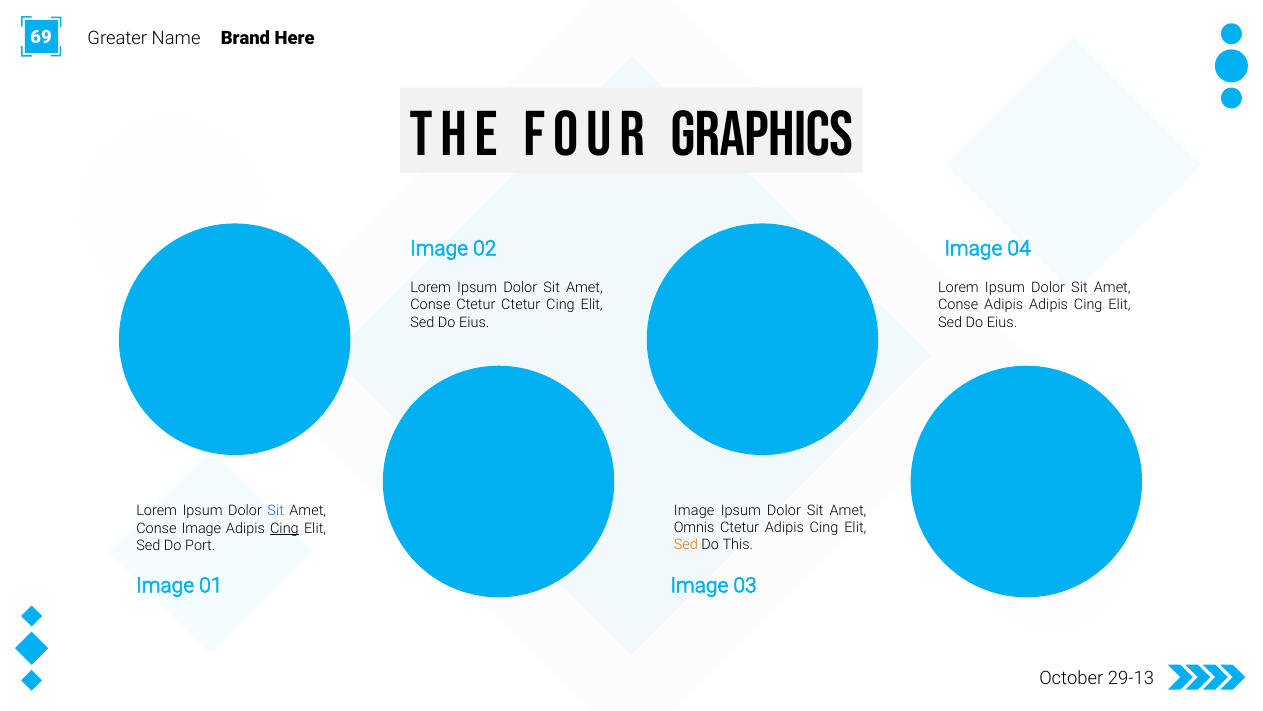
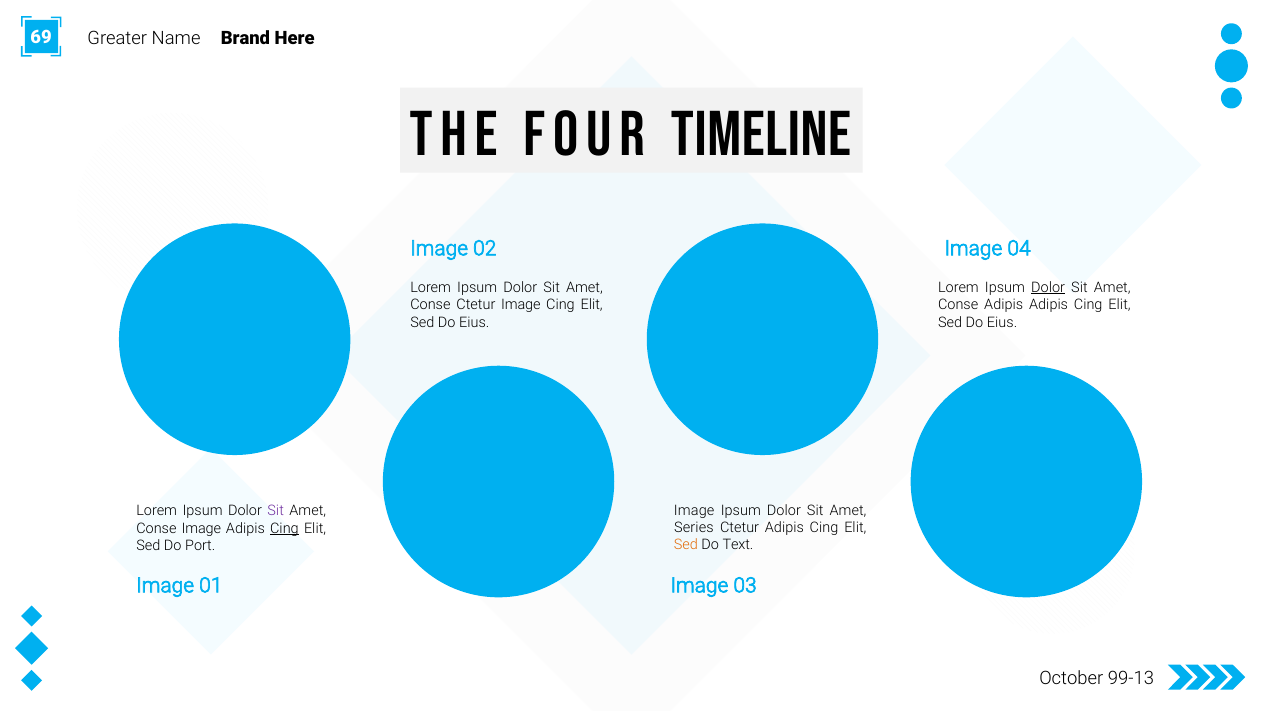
graphics: graphics -> timeline
Dolor at (1048, 287) underline: none -> present
Ctetur Ctetur: Ctetur -> Image
Sit at (276, 511) colour: blue -> purple
Omnis: Omnis -> Series
This: This -> Text
29-13: 29-13 -> 99-13
